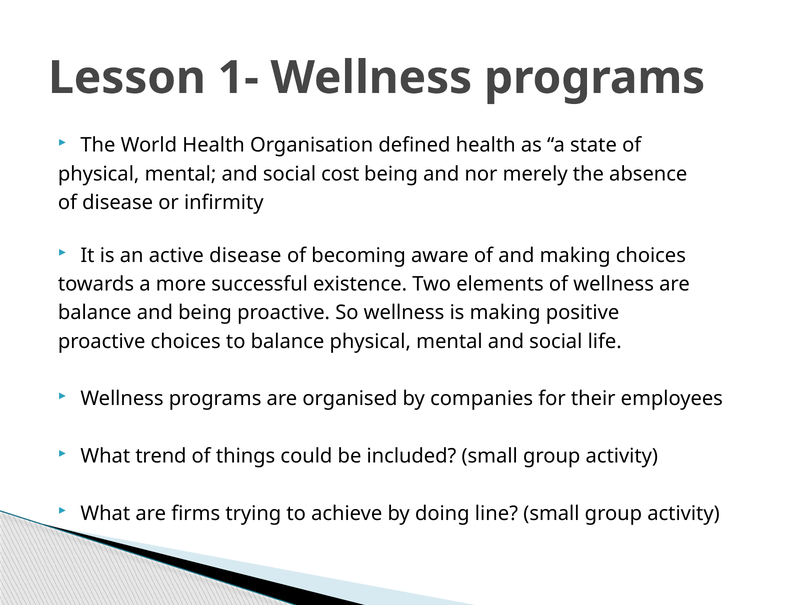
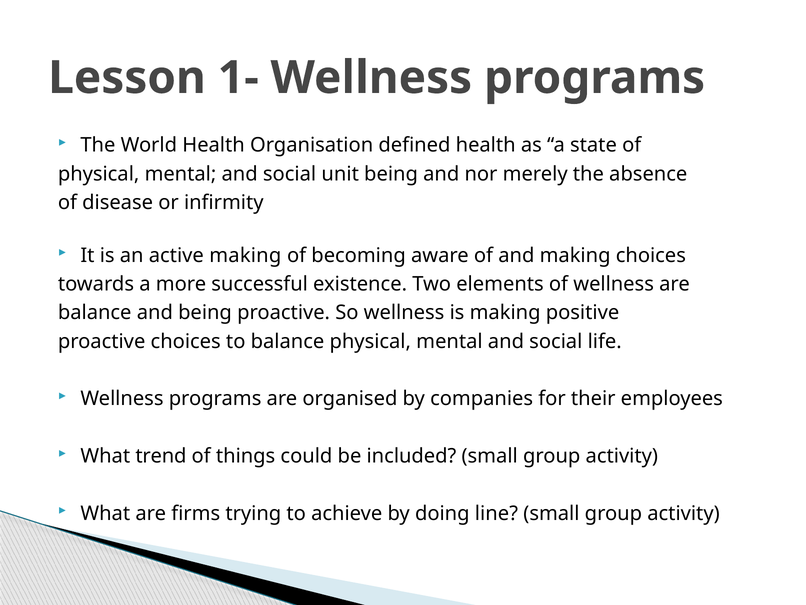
cost: cost -> unit
active disease: disease -> making
